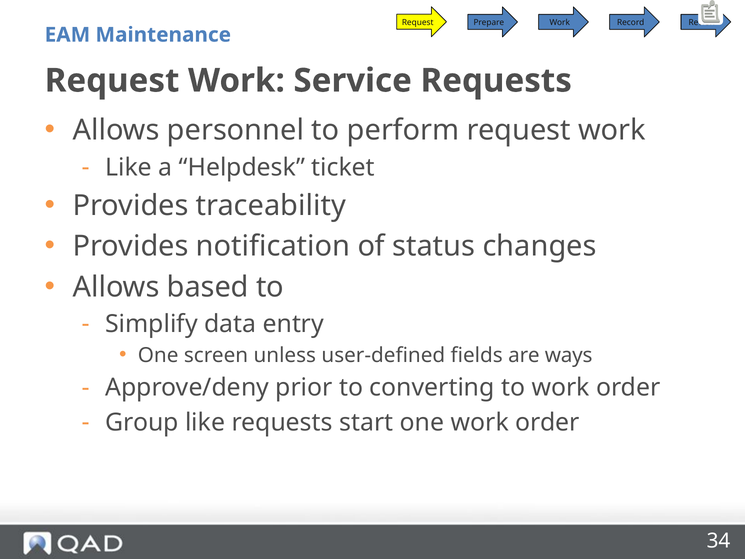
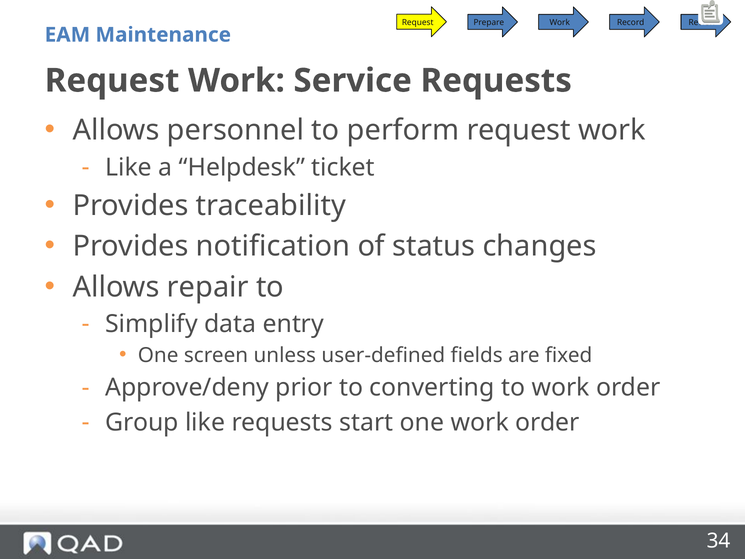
based: based -> repair
ways: ways -> fixed
